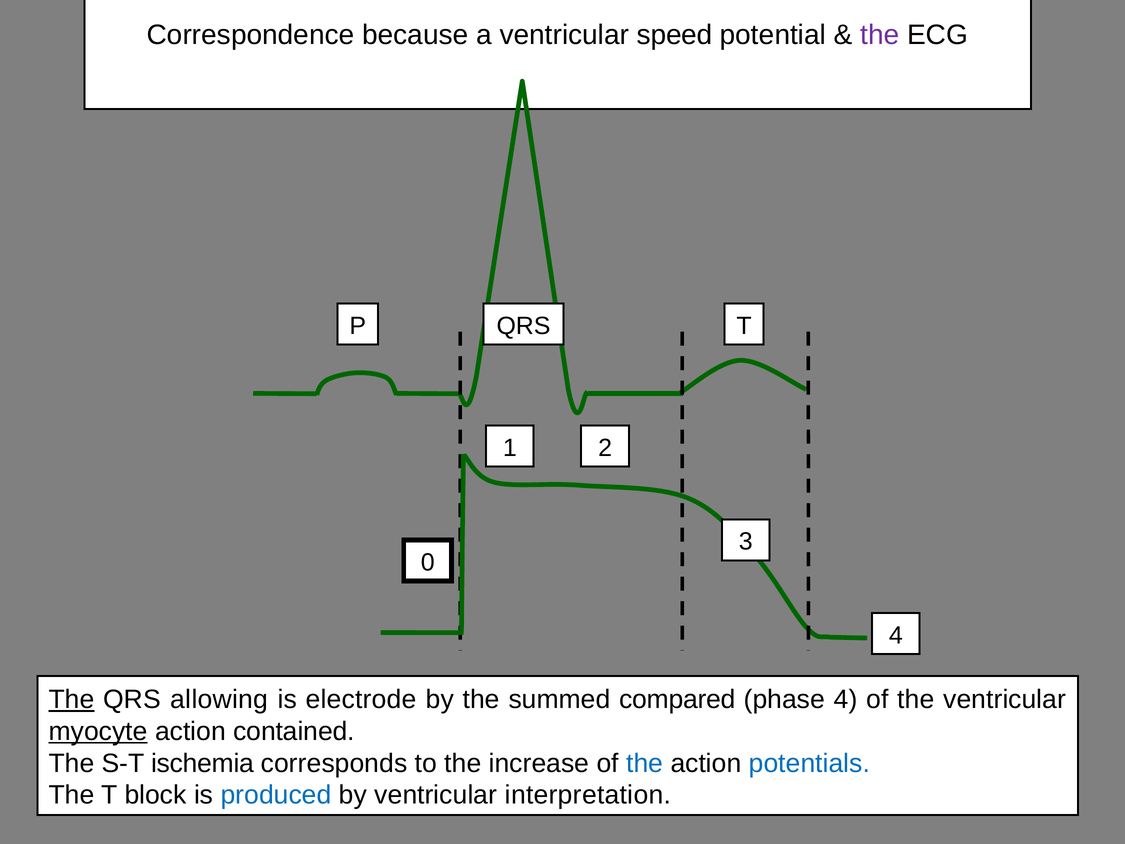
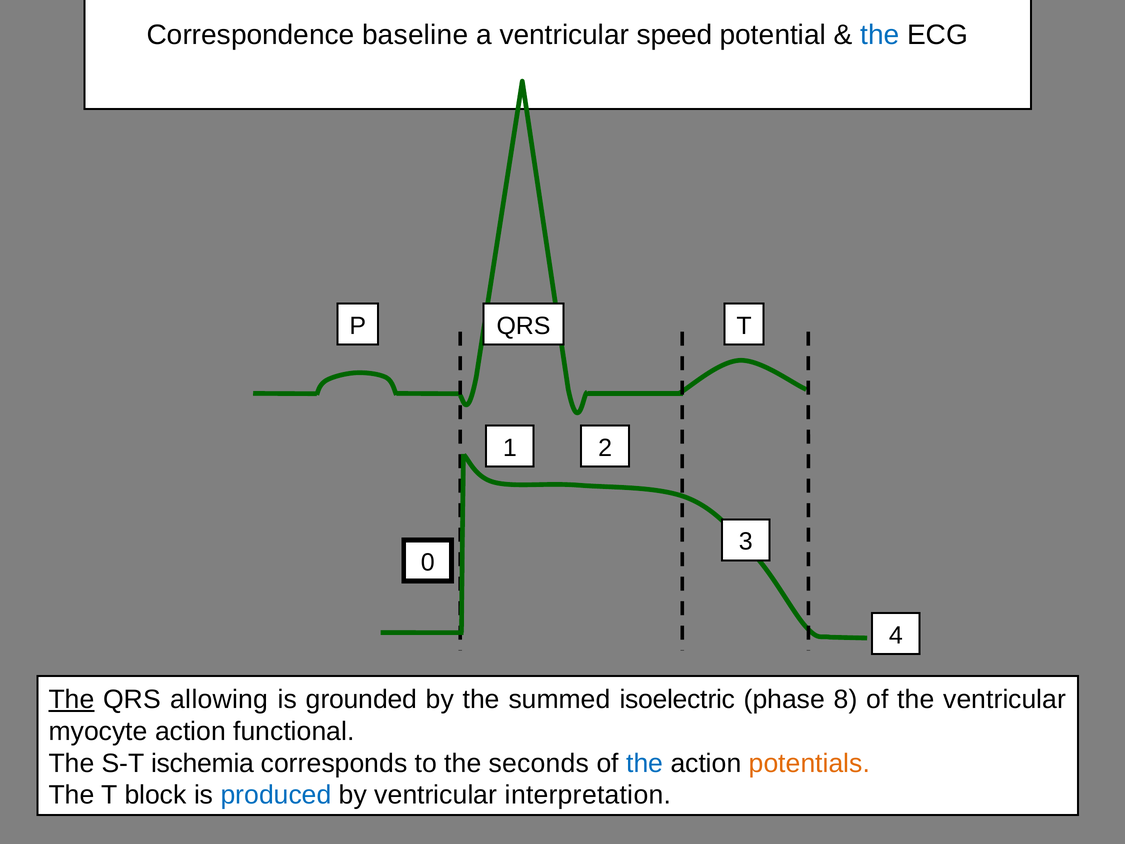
because: because -> baseline
the at (880, 35) colour: purple -> blue
electrode: electrode -> grounded
compared: compared -> isoelectric
phase 4: 4 -> 8
myocyte underline: present -> none
contained: contained -> functional
increase: increase -> seconds
potentials colour: blue -> orange
